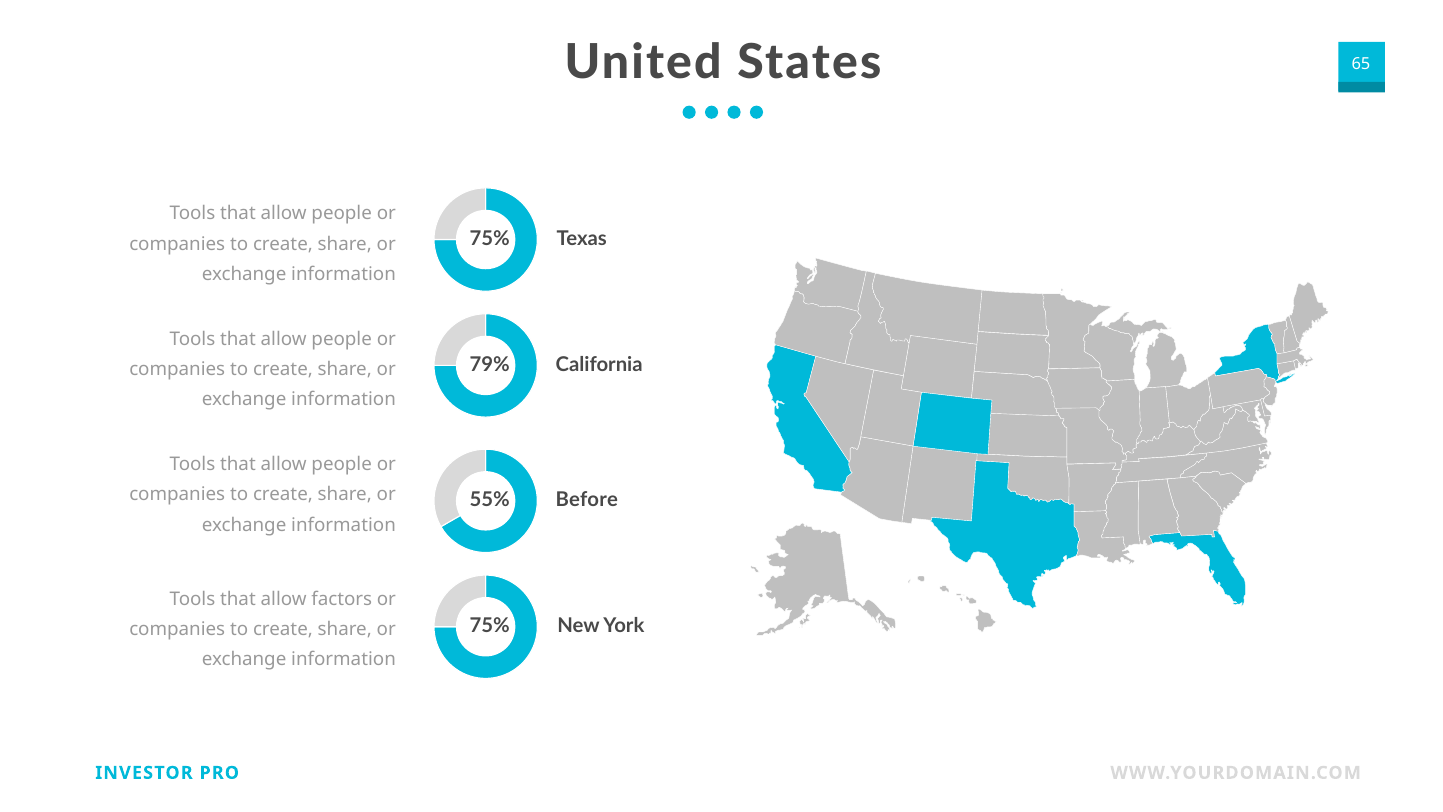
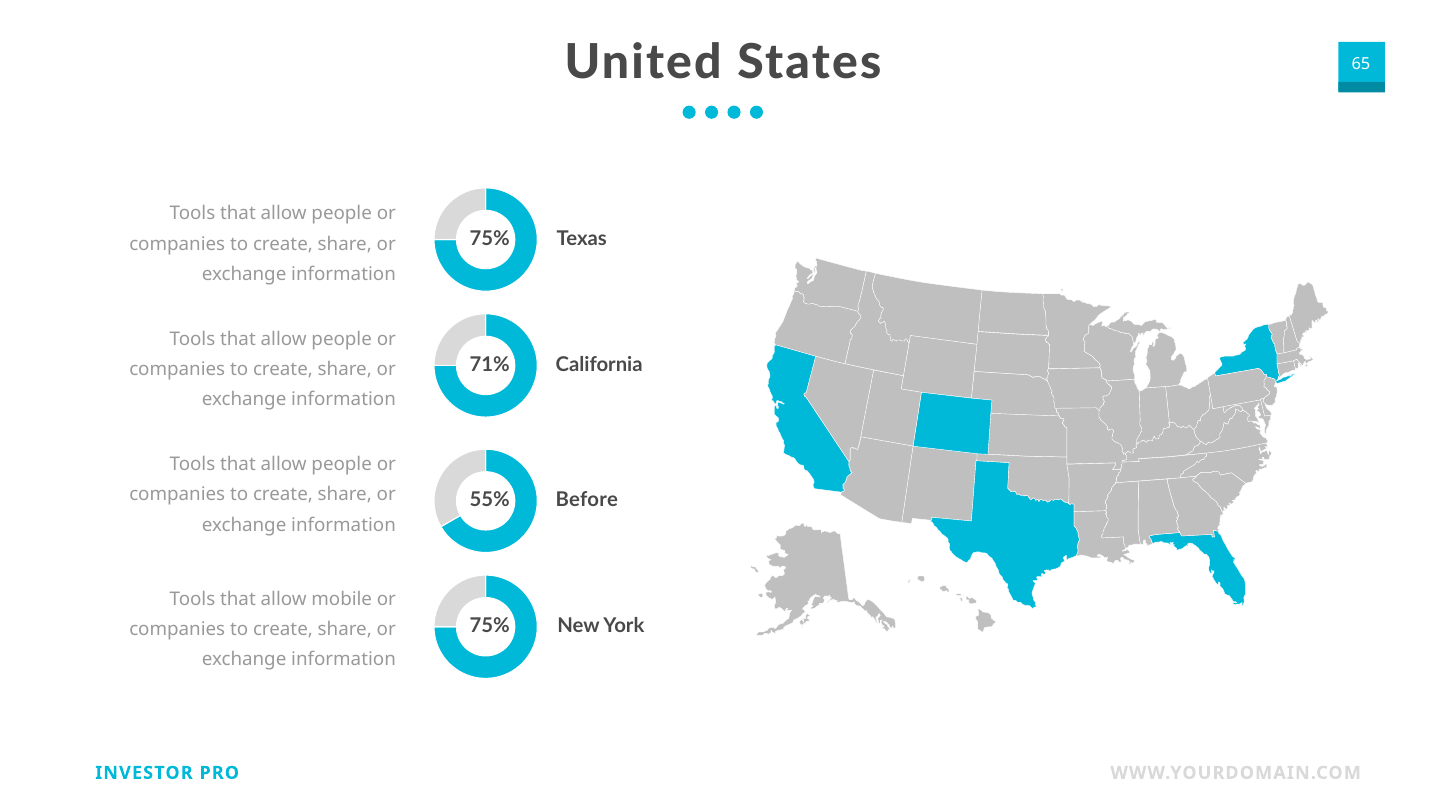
79%: 79% -> 71%
factors: factors -> mobile
